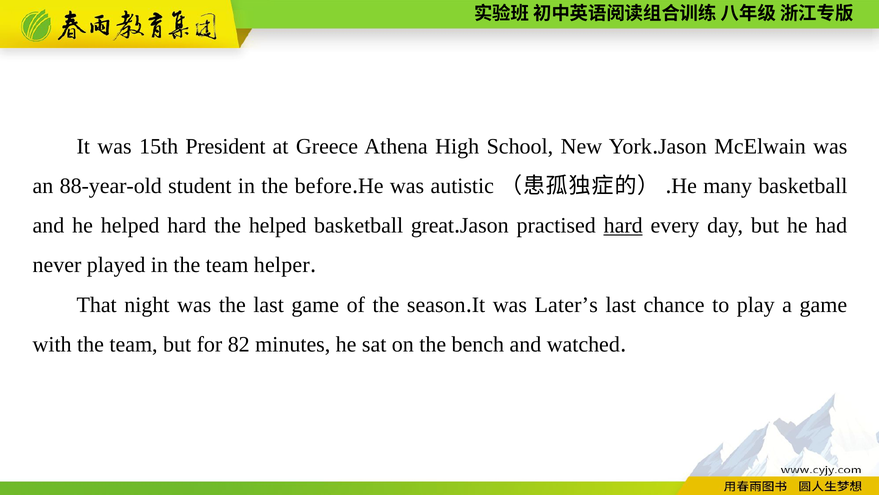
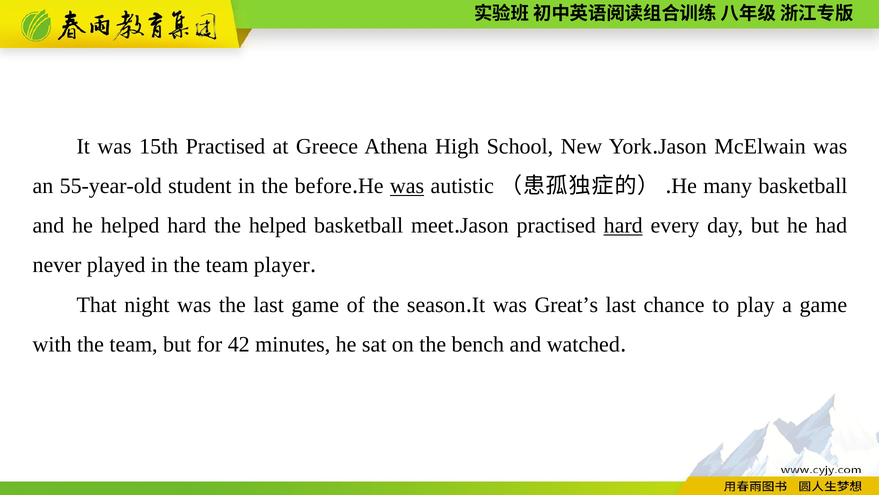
15th President: President -> Practised
88-year-old: 88-year-old -> 55-year-old
was at (407, 186) underline: none -> present
great: great -> meet
helper: helper -> player
Later’s: Later’s -> Great’s
82: 82 -> 42
